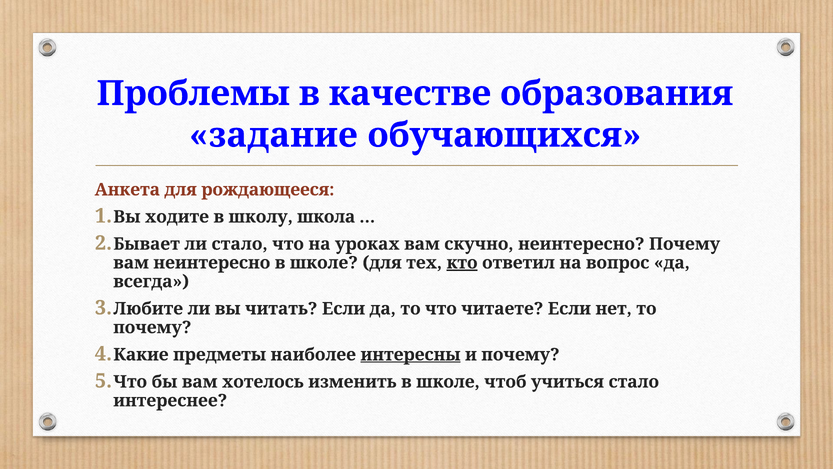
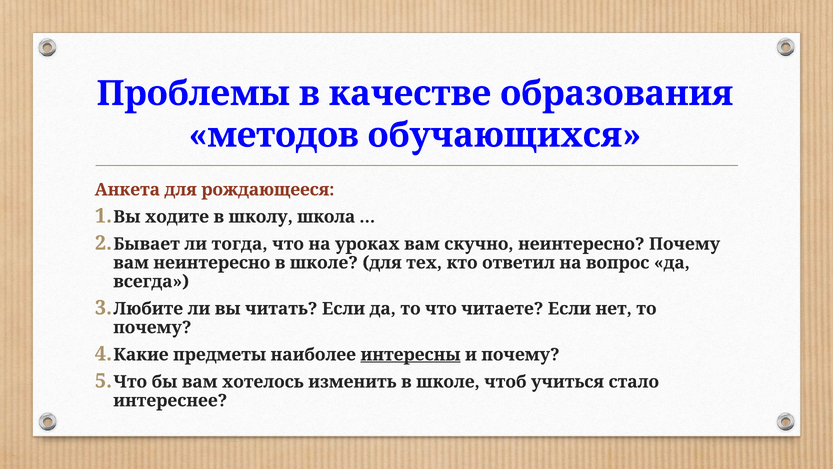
задание: задание -> методов
ли стало: стало -> тогда
кто underline: present -> none
